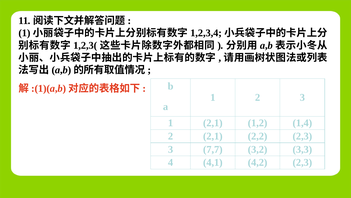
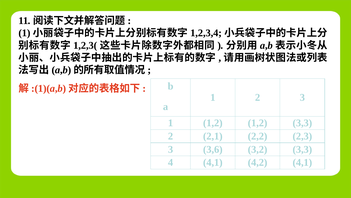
1 2,1: 2,1 -> 1,2
1,2 1,4: 1,4 -> 3,3
7,7: 7,7 -> 3,6
4,2 2,3: 2,3 -> 4,1
